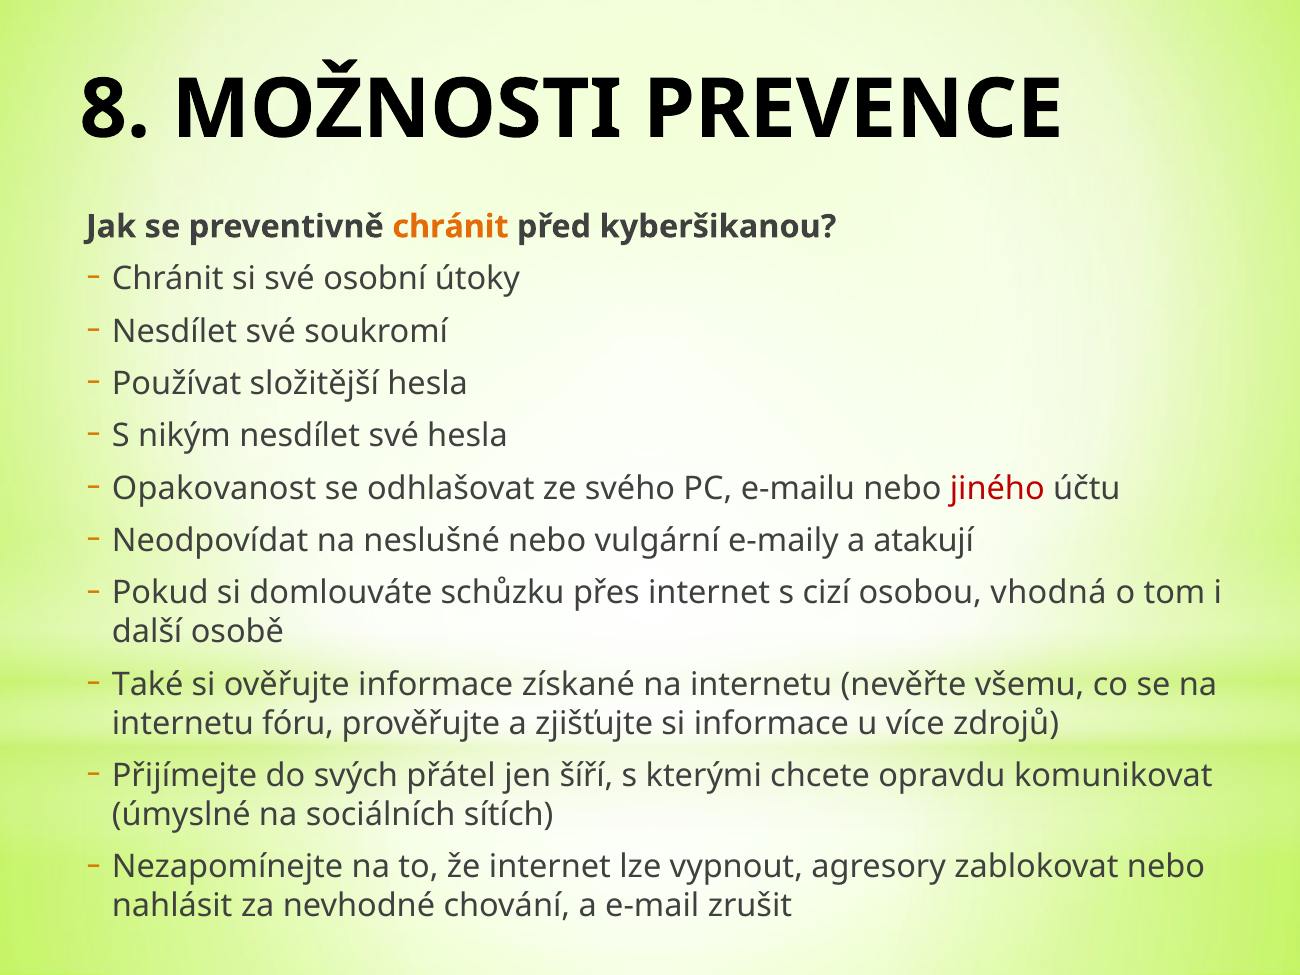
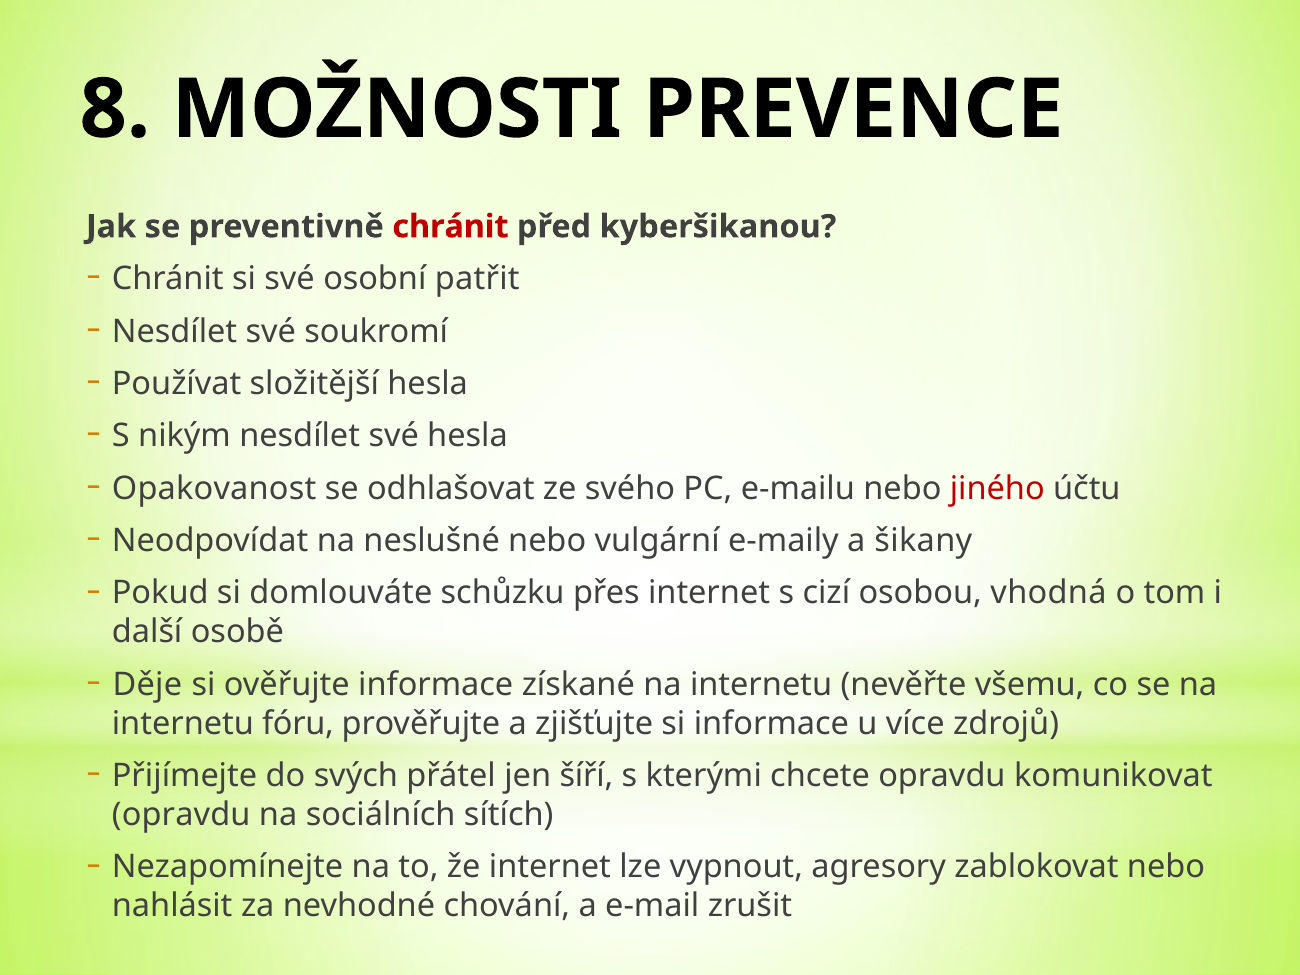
chránit at (450, 227) colour: orange -> red
útoky: útoky -> patřit
atakují: atakují -> šikany
Také: Také -> Děje
úmyslné at (181, 815): úmyslné -> opravdu
